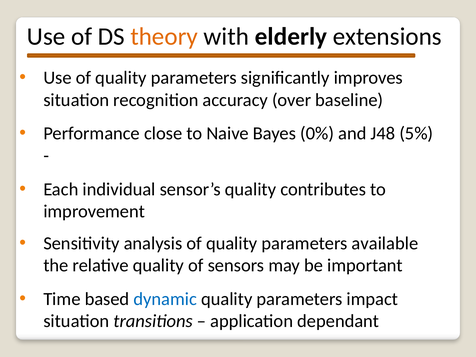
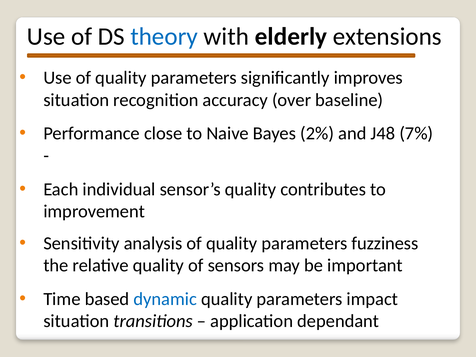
theory colour: orange -> blue
0%: 0% -> 2%
5%: 5% -> 7%
available: available -> fuzziness
